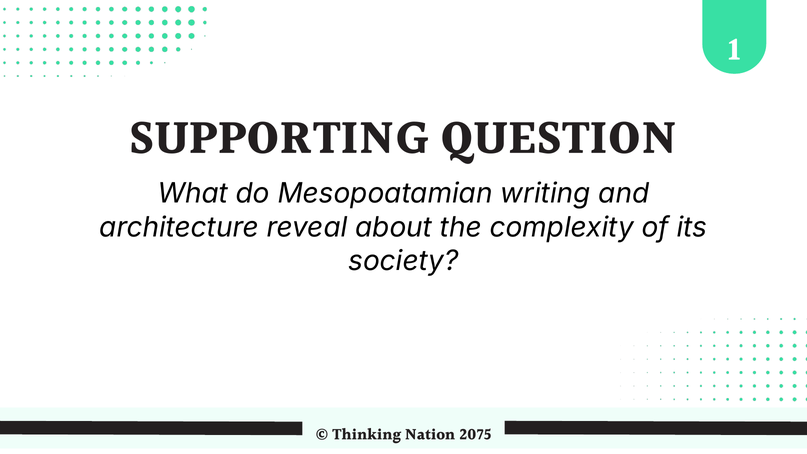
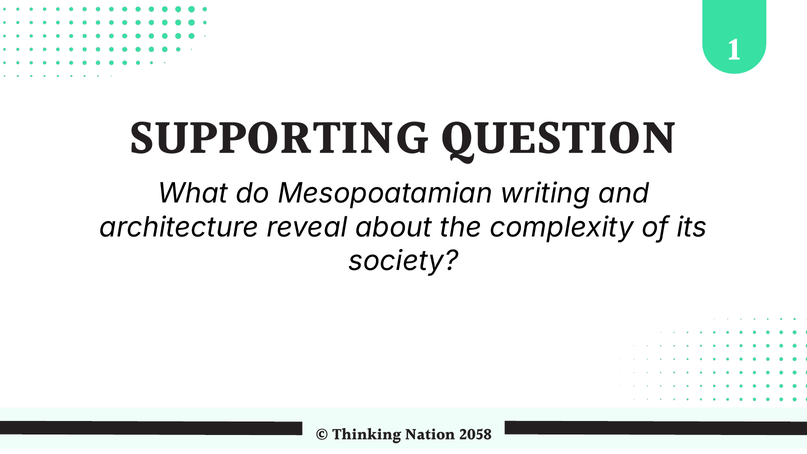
2075: 2075 -> 2058
